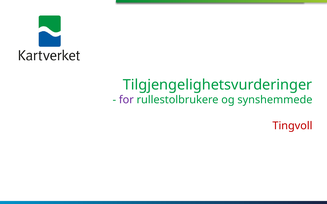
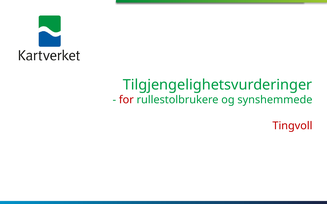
for colour: purple -> red
